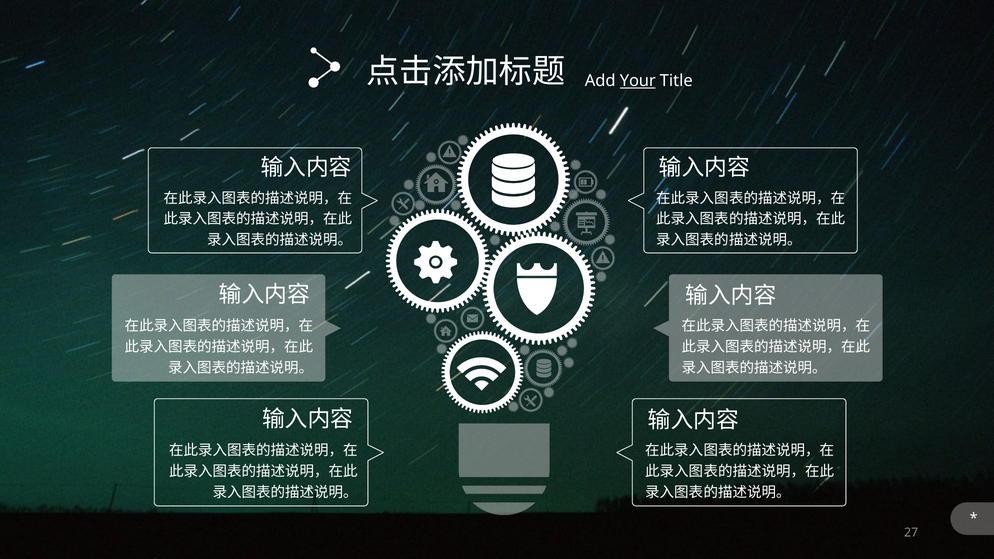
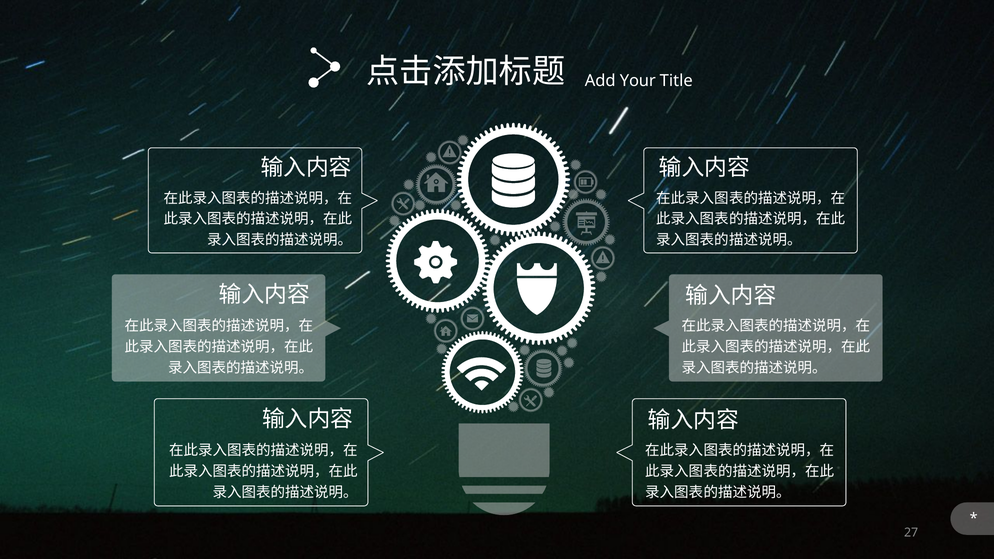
Your underline: present -> none
